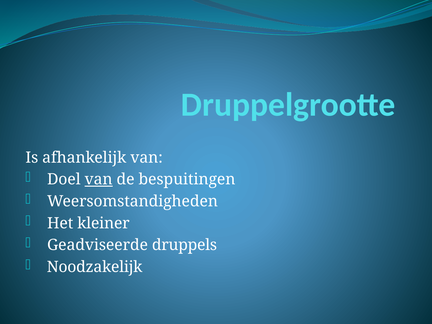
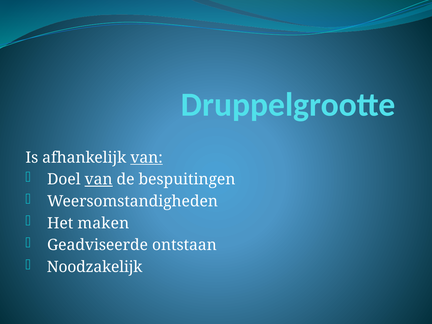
van at (147, 158) underline: none -> present
kleiner: kleiner -> maken
druppels: druppels -> ontstaan
